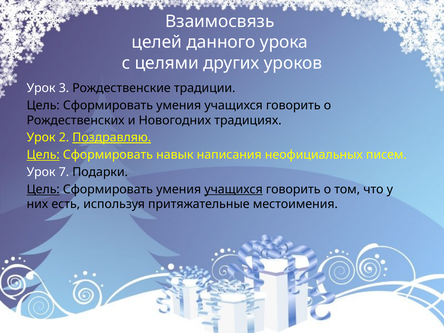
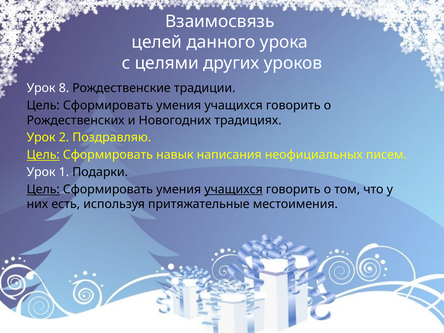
3: 3 -> 8
Поздравляю underline: present -> none
7: 7 -> 1
